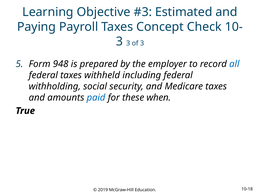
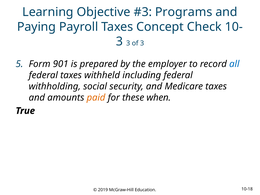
Estimated: Estimated -> Programs
948: 948 -> 901
paid colour: blue -> orange
